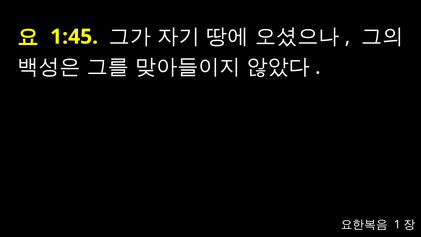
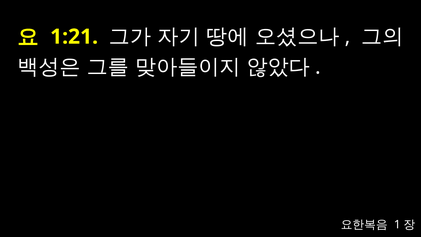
1:45: 1:45 -> 1:21
